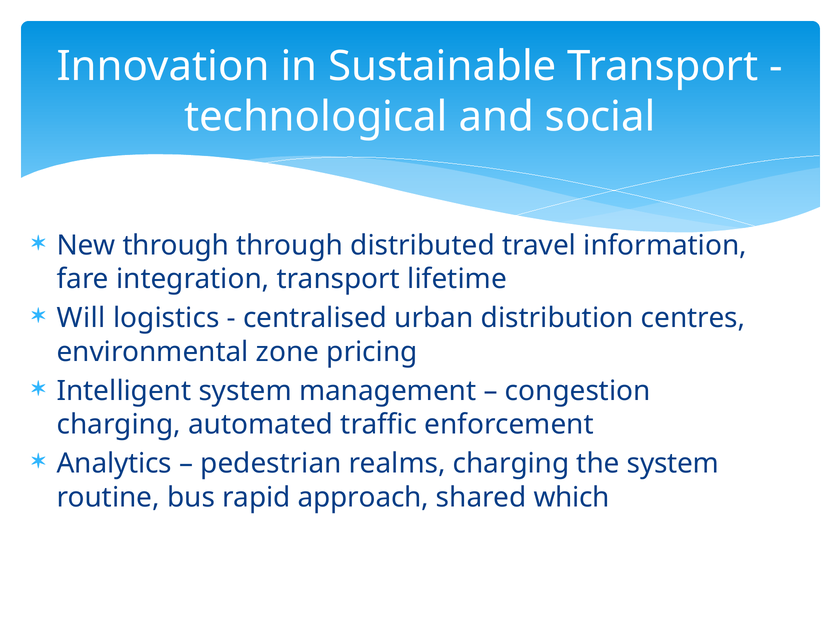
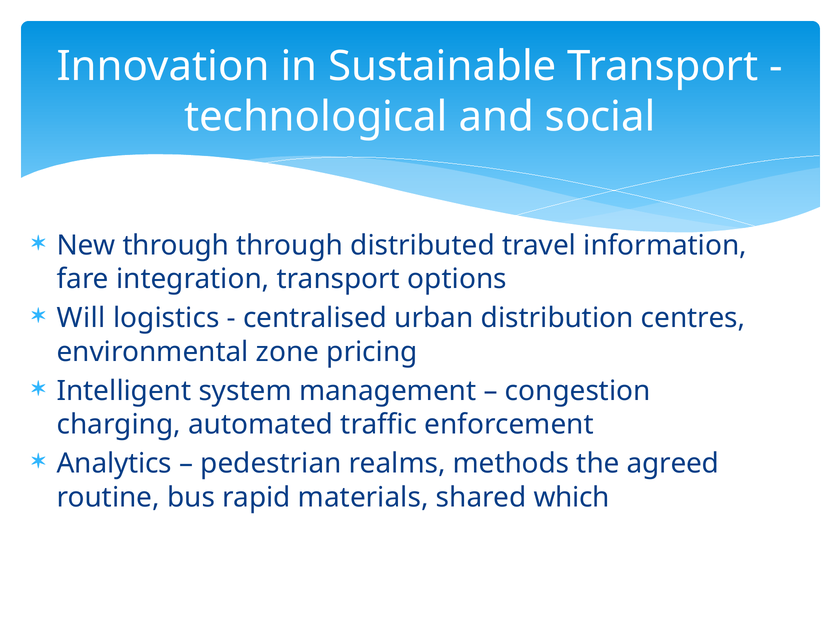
lifetime: lifetime -> options
realms charging: charging -> methods
the system: system -> agreed
approach: approach -> materials
